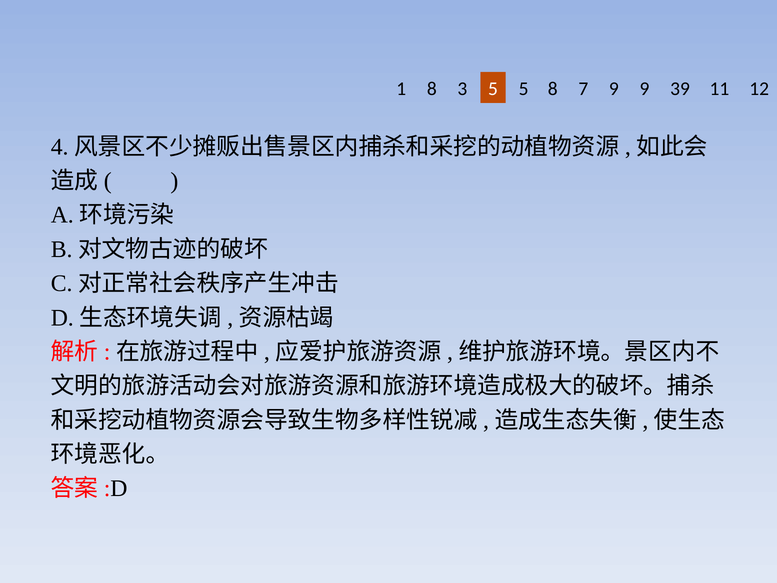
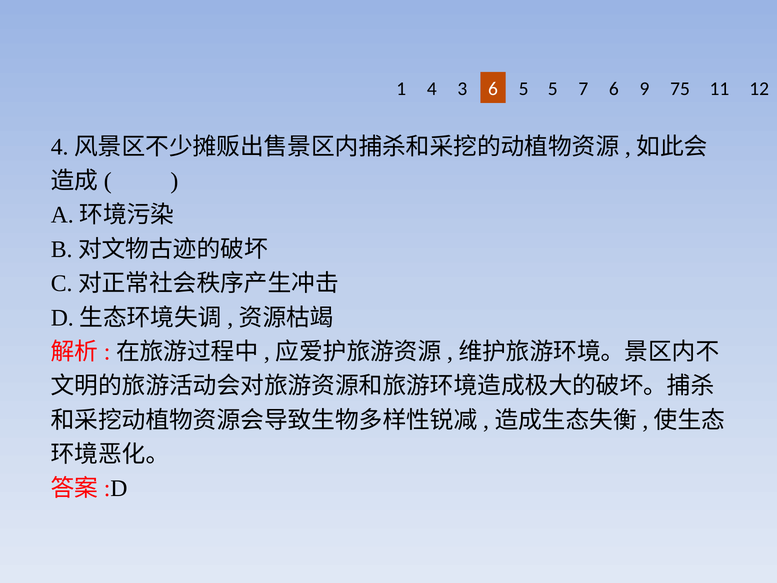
1 8: 8 -> 4
3 5: 5 -> 6
5 8: 8 -> 5
7 9: 9 -> 6
39: 39 -> 75
